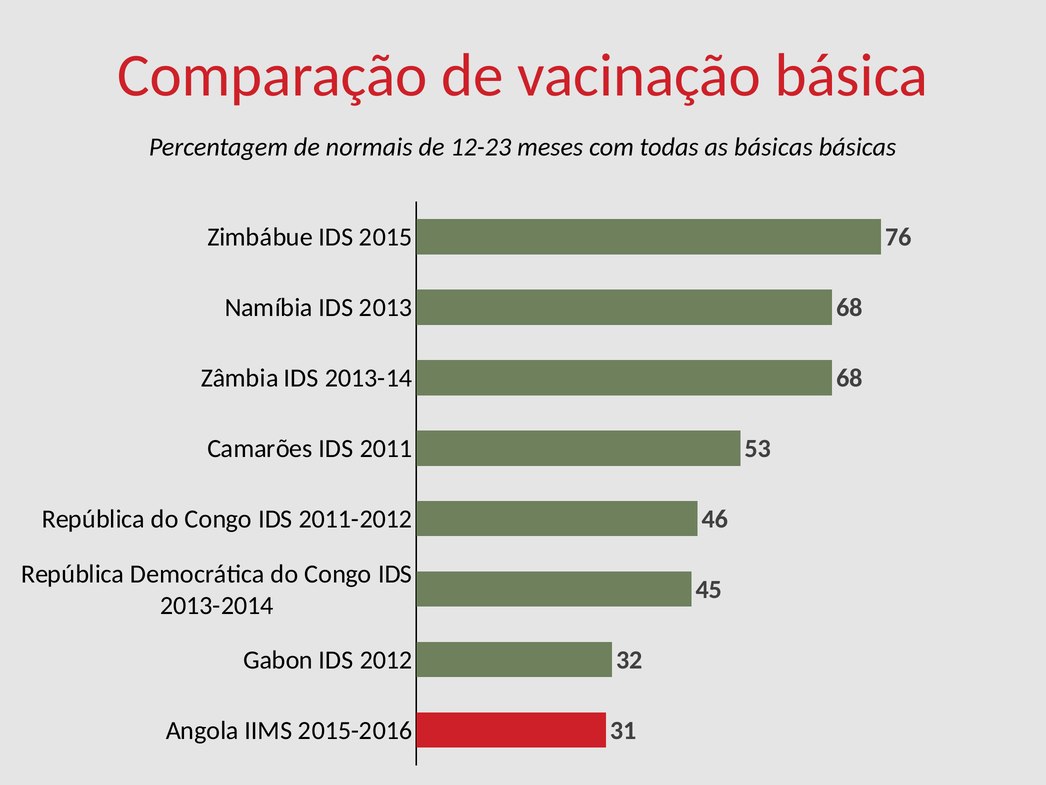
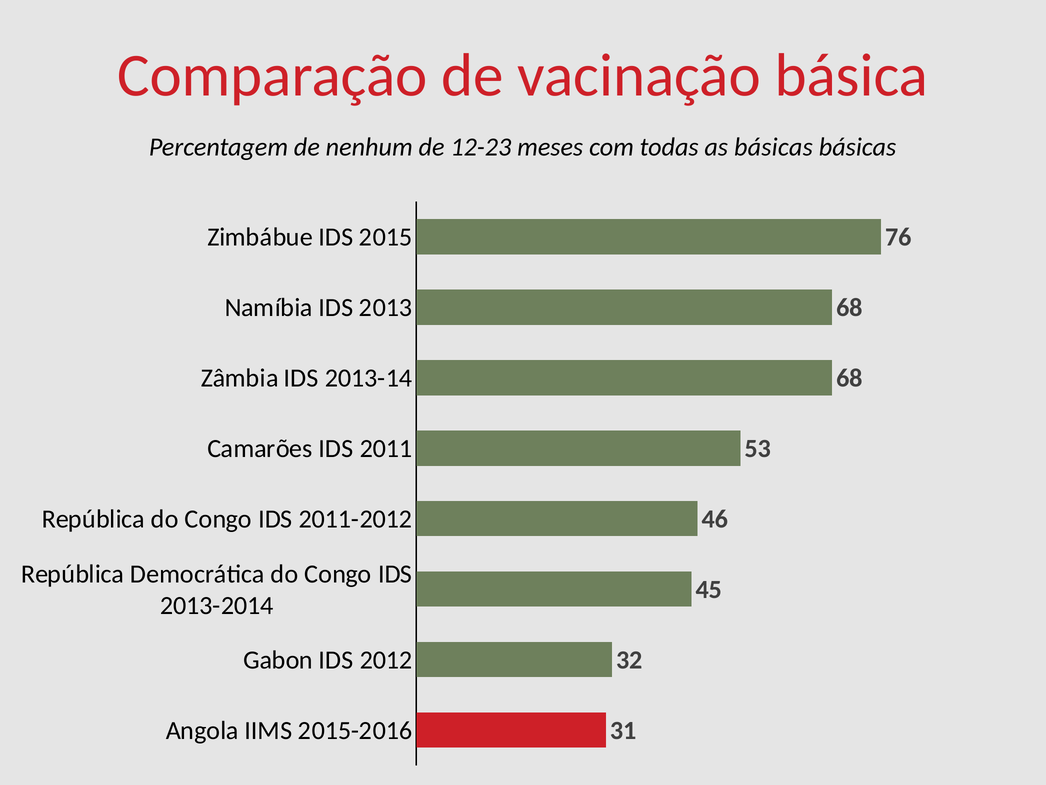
normais: normais -> nenhum
